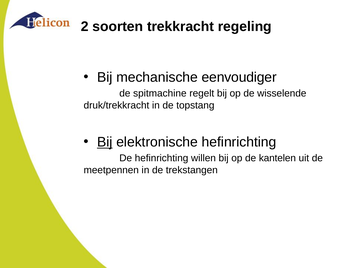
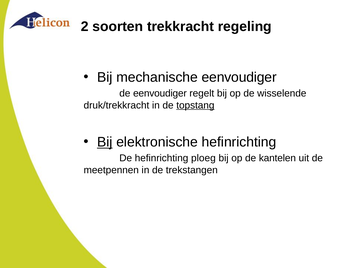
de spitmachine: spitmachine -> eenvoudiger
topstang underline: none -> present
willen: willen -> ploeg
